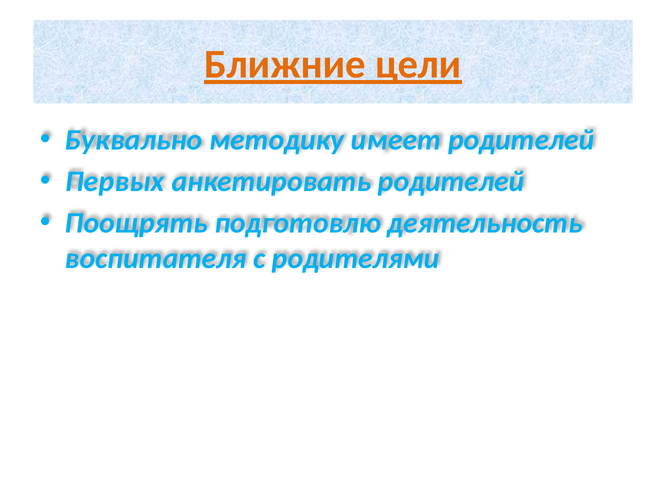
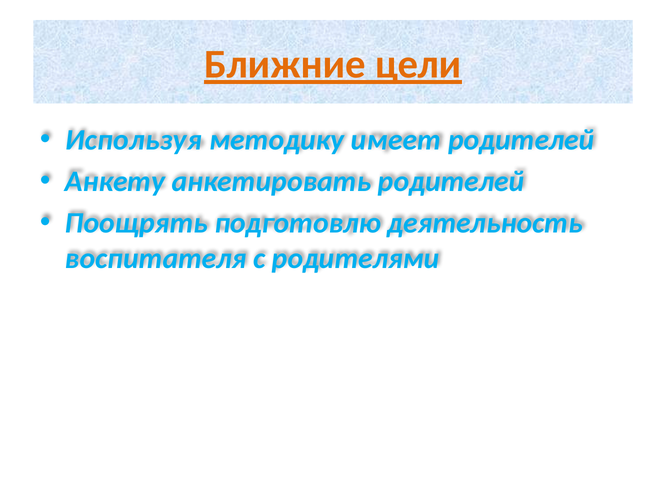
Буквально: Буквально -> Используя
Первых: Первых -> Анкету
